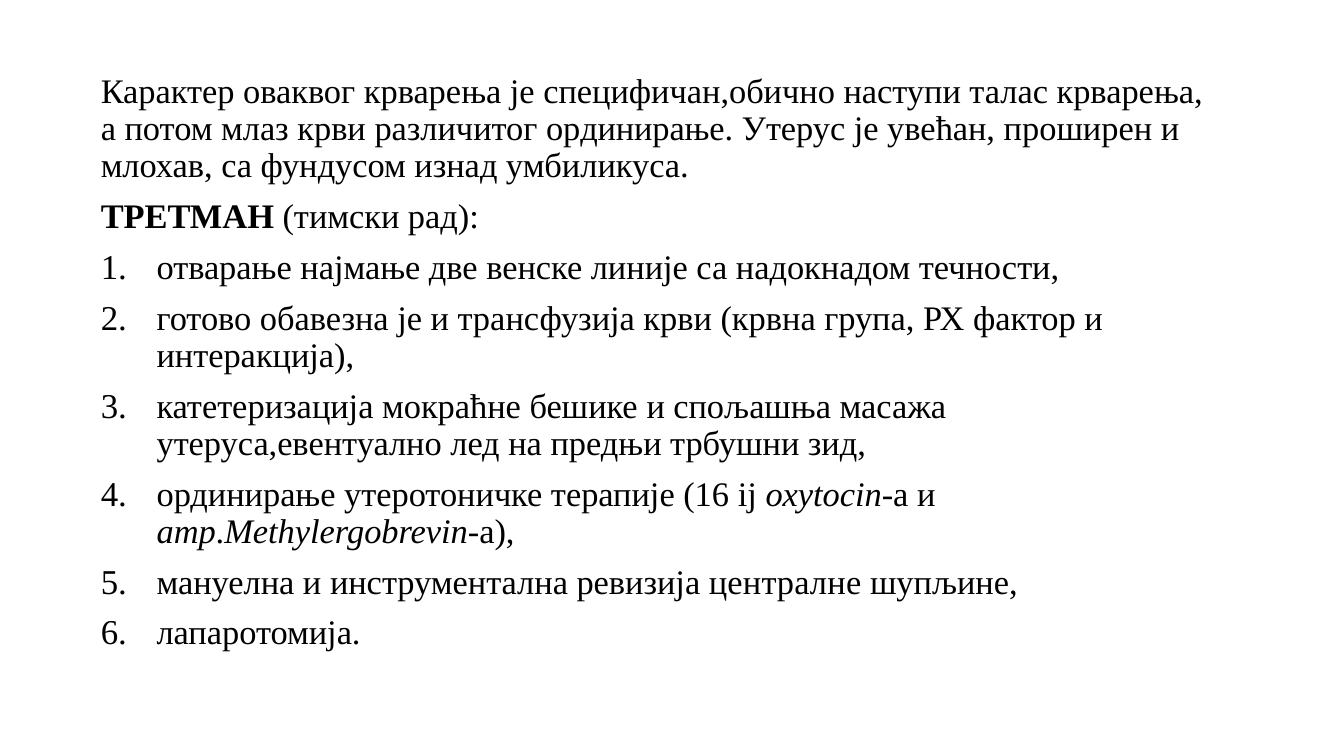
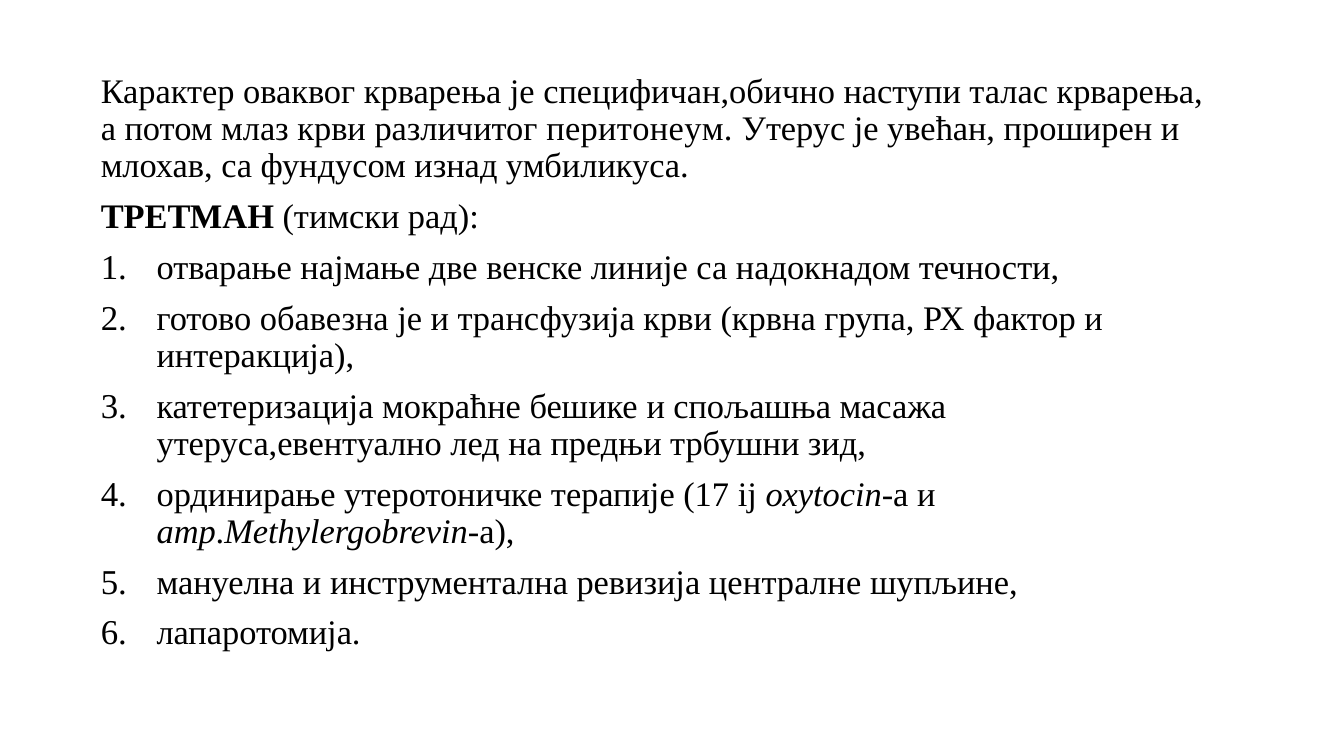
различитог ординирање: ординирање -> перитонеум
16: 16 -> 17
